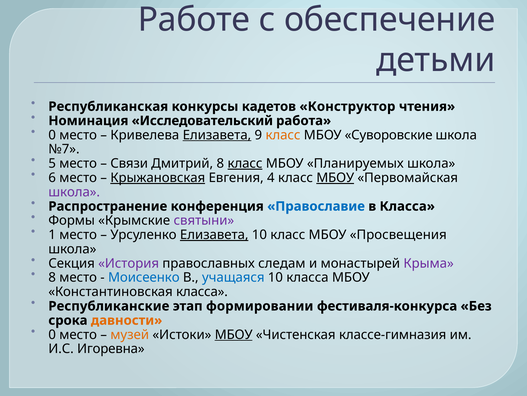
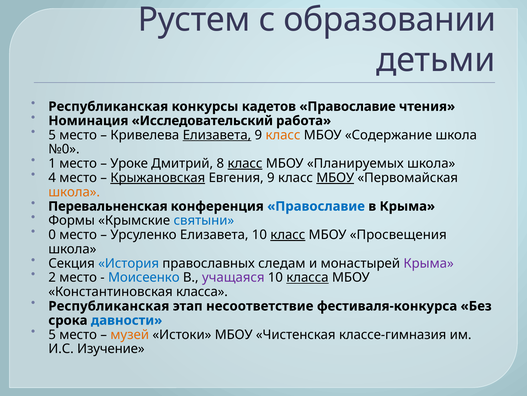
Работе: Работе -> Рустем
обеспечение: обеспечение -> образовании
кадетов Конструктор: Конструктор -> Православие
0 at (52, 135): 0 -> 5
Суворовские: Суворовские -> Содержание
№7: №7 -> №0
5: 5 -> 1
Связи: Связи -> Уроке
6: 6 -> 4
Евгения 4: 4 -> 9
школа at (74, 192) colour: purple -> orange
Распространение: Распространение -> Перевальненская
в Класса: Класса -> Крыма
святыни colour: purple -> blue
1: 1 -> 0
Елизавета at (214, 234) underline: present -> none
класс at (288, 234) underline: none -> present
История colour: purple -> blue
8 at (52, 277): 8 -> 2
учащаяся colour: blue -> purple
класса at (307, 277) underline: none -> present
Республиканские at (109, 306): Республиканские -> Республиканская
формировании: формировании -> несоответствие
давности colour: orange -> blue
0 at (52, 334): 0 -> 5
МБОУ at (234, 334) underline: present -> none
Игоревна: Игоревна -> Изучение
